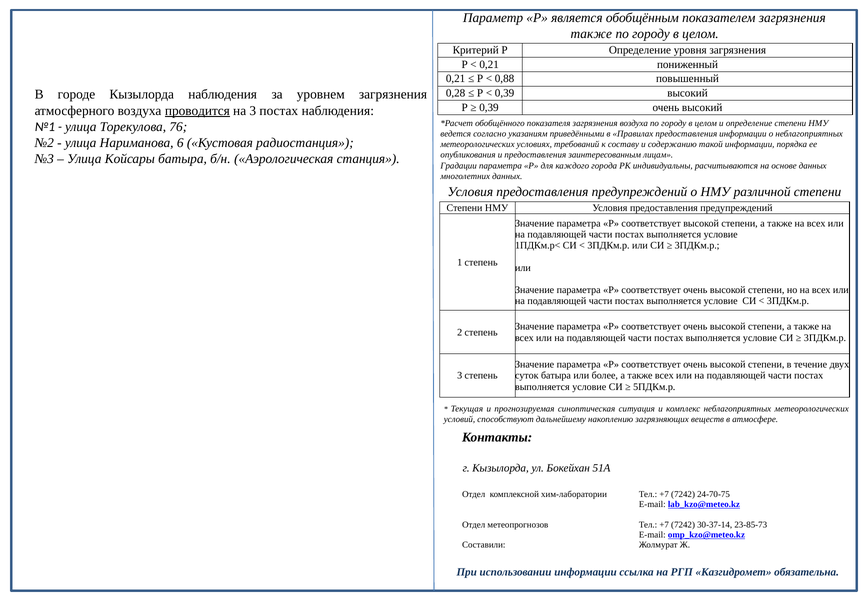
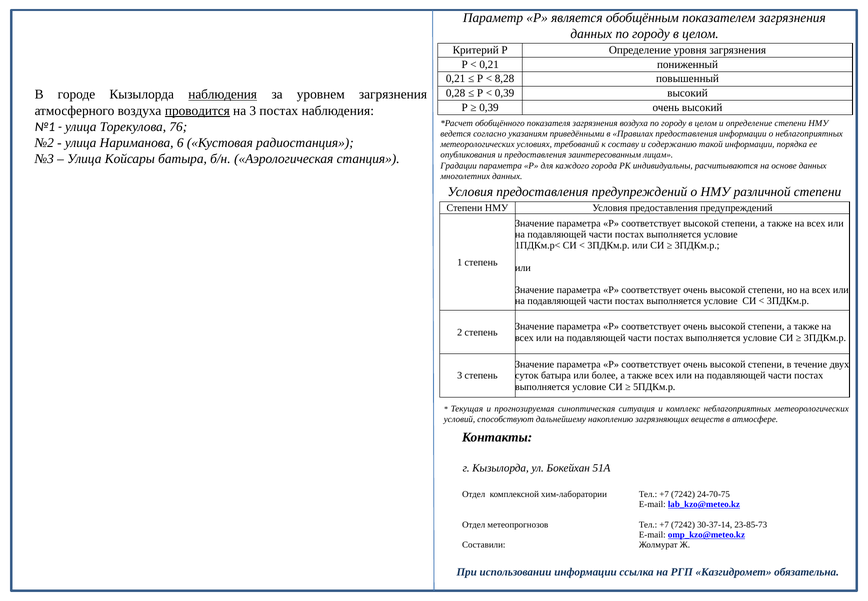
также at (591, 34): также -> данных
0,88: 0,88 -> 8,28
наблюдения at (223, 95) underline: none -> present
